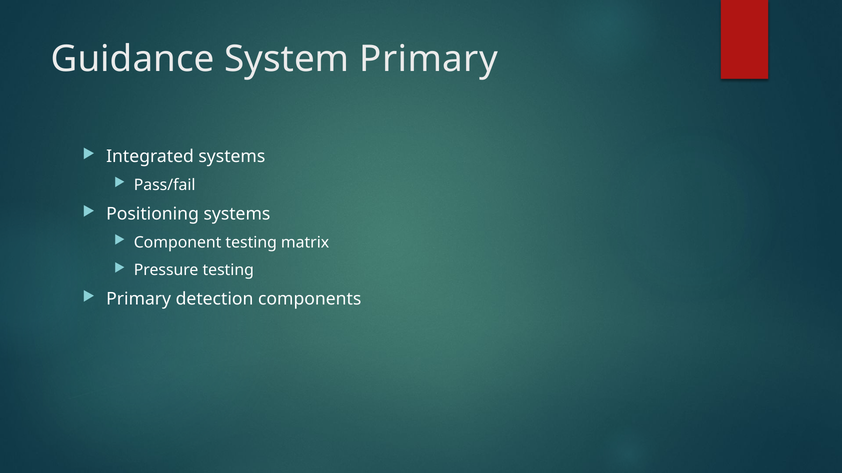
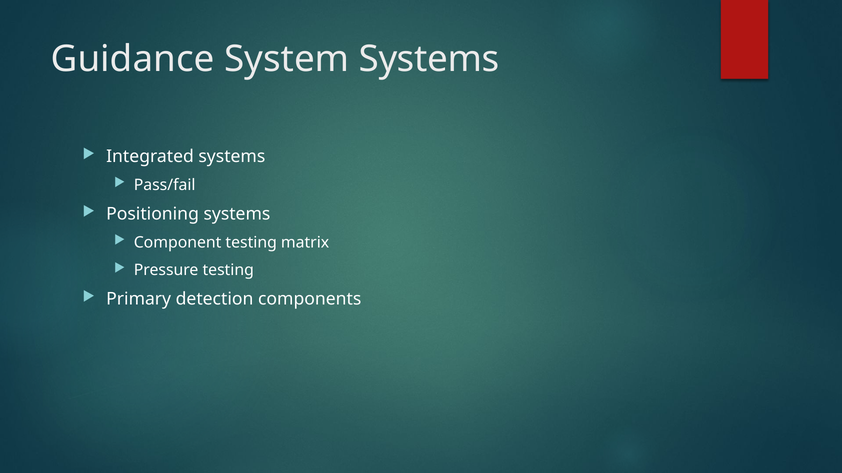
System Primary: Primary -> Systems
